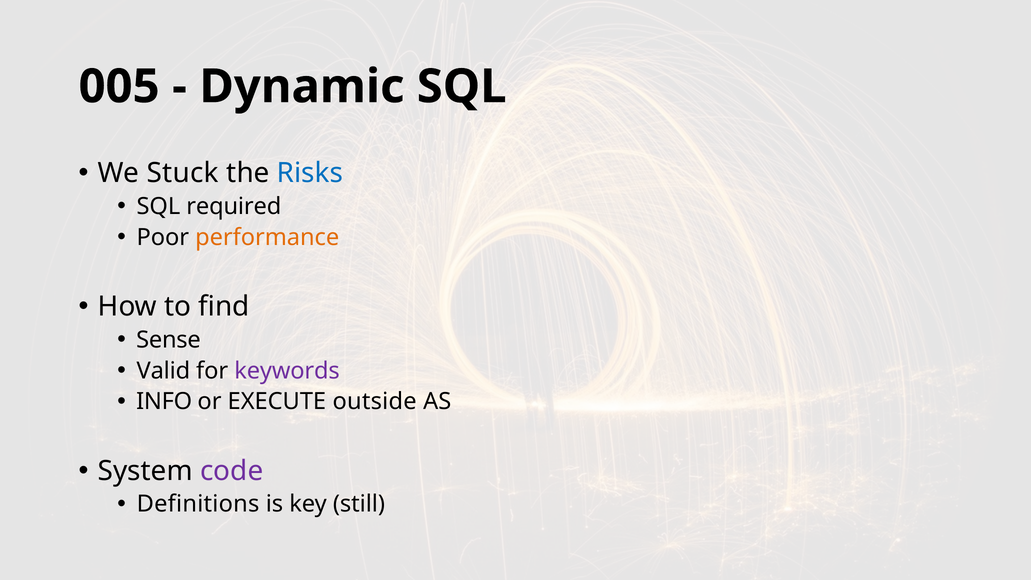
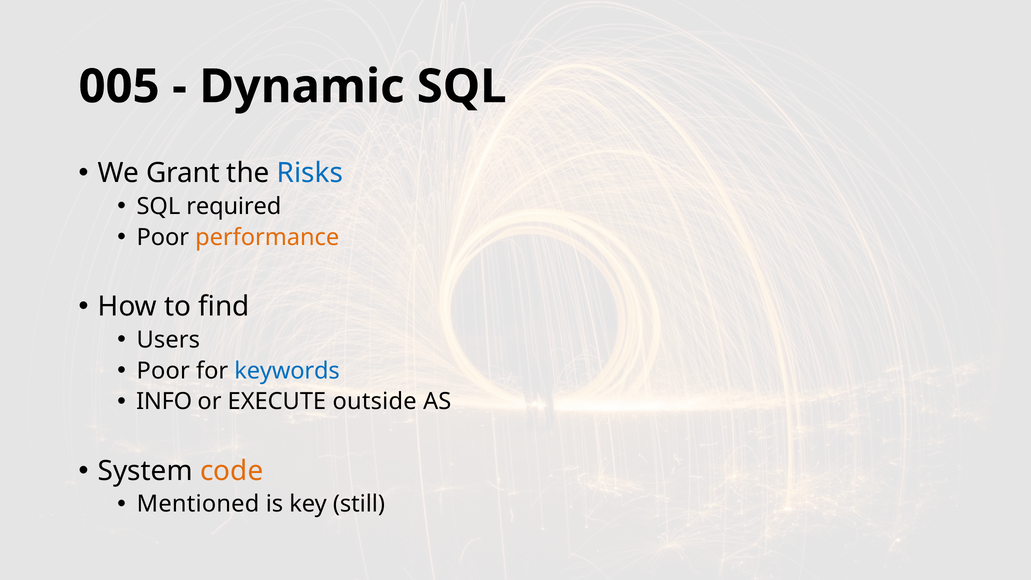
Stuck: Stuck -> Grant
Sense: Sense -> Users
Valid at (163, 371): Valid -> Poor
keywords colour: purple -> blue
code colour: purple -> orange
Definitions: Definitions -> Mentioned
